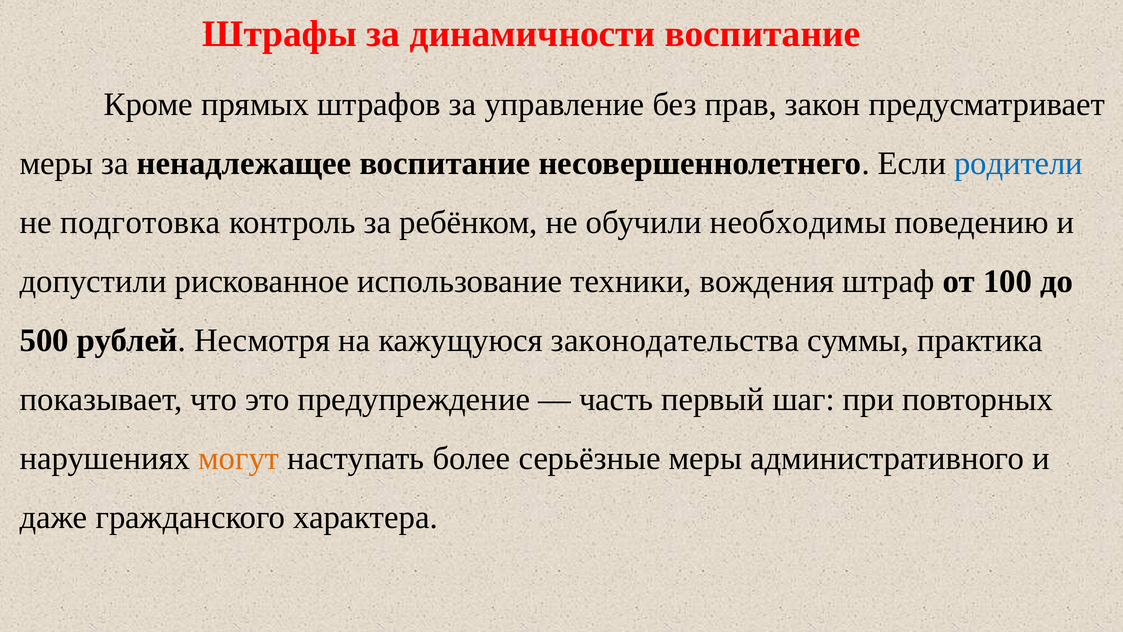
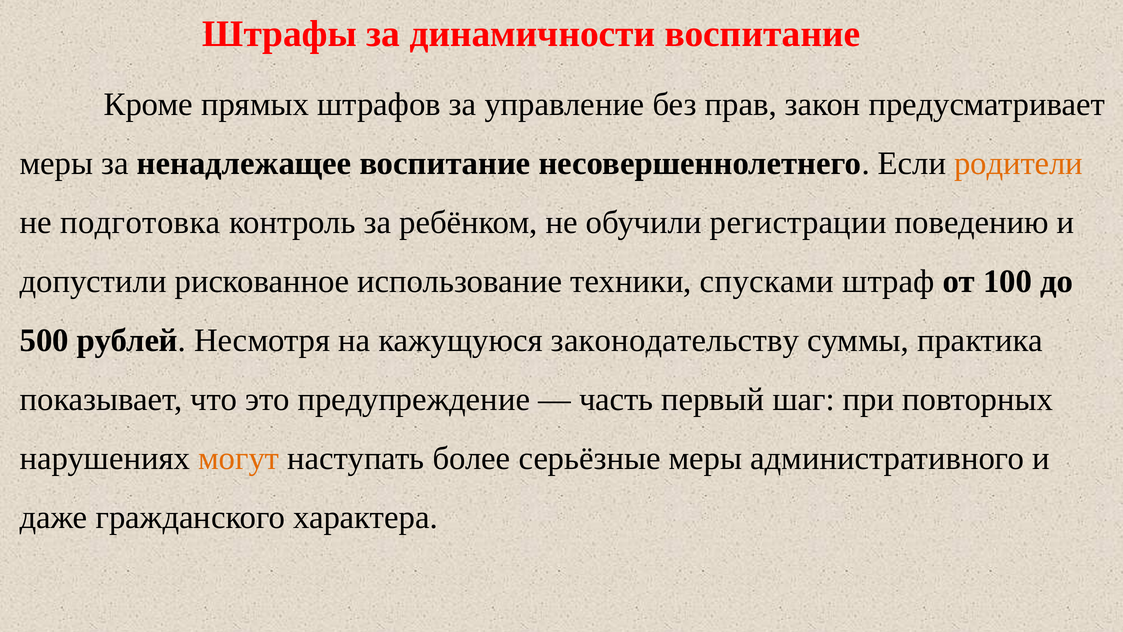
родители colour: blue -> orange
необходимы: необходимы -> регистрации
вождения: вождения -> спусками
законодательства: законодательства -> законодательству
